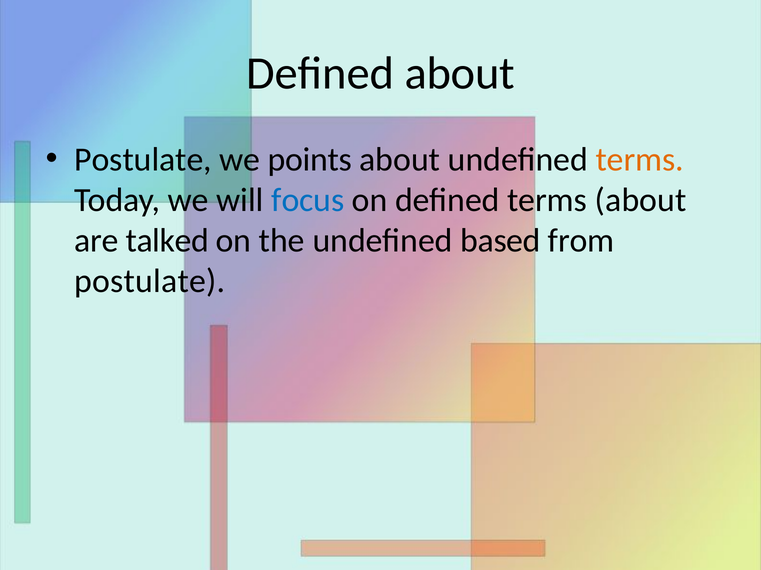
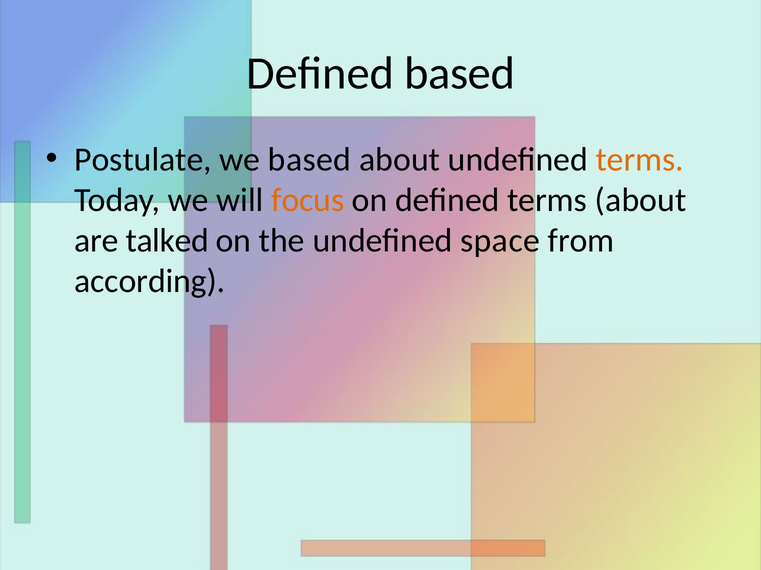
Defined about: about -> based
we points: points -> based
focus colour: blue -> orange
based: based -> space
postulate at (150, 282): postulate -> according
